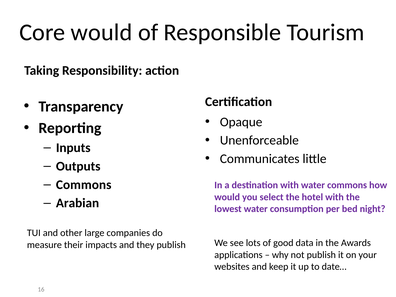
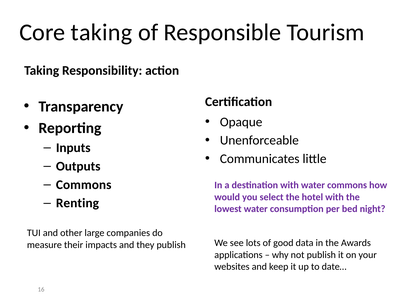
Core would: would -> taking
Arabian: Arabian -> Renting
